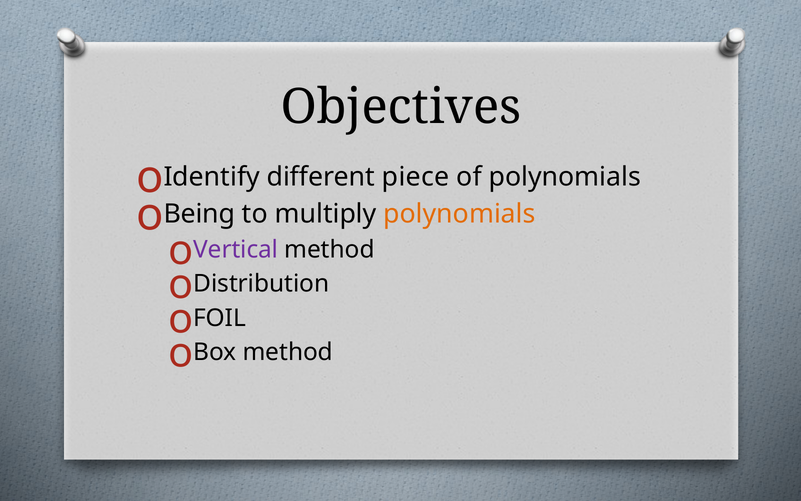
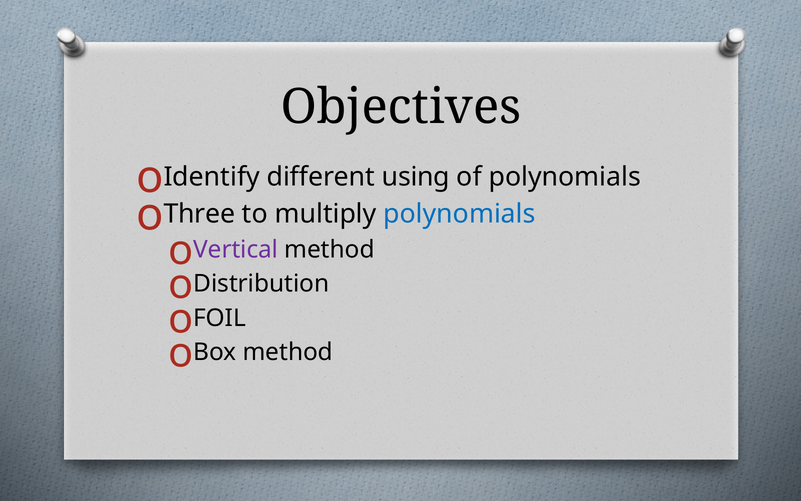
piece: piece -> using
Being: Being -> Three
polynomials at (459, 214) colour: orange -> blue
